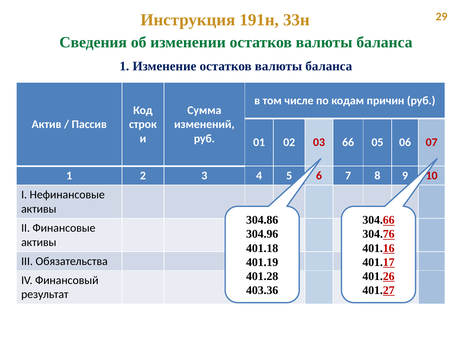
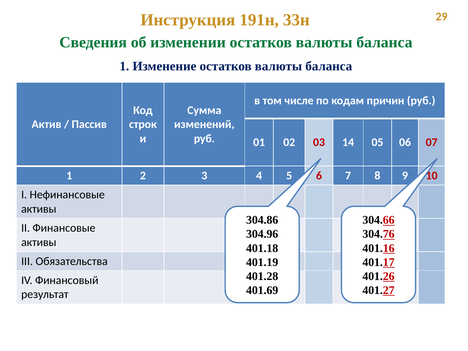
66: 66 -> 14
403.36: 403.36 -> 401.69
